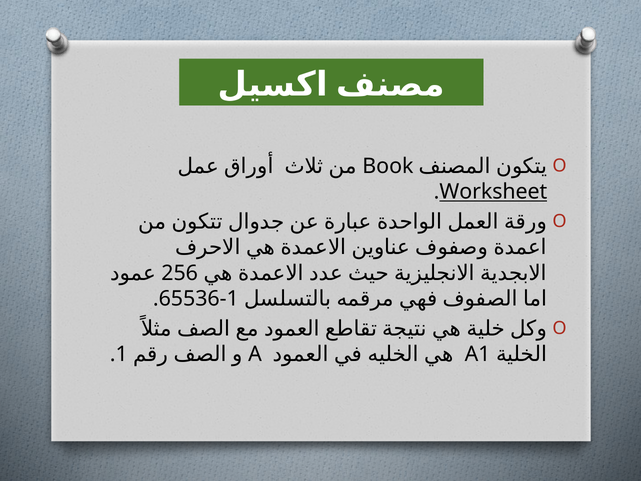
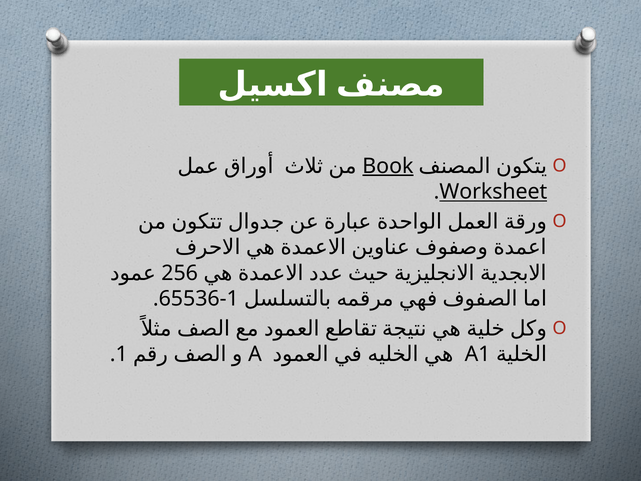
Book underline: none -> present
